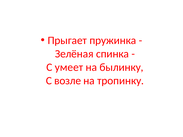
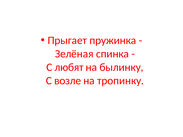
умеет: умеет -> любят
